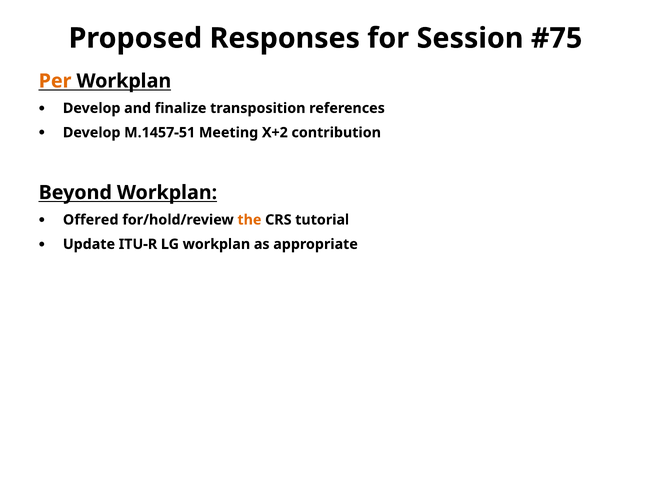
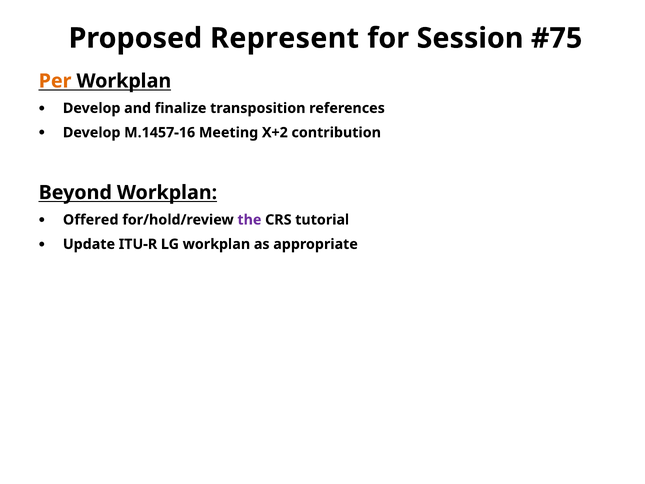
Responses: Responses -> Represent
M.1457-51: M.1457-51 -> M.1457-16
the colour: orange -> purple
